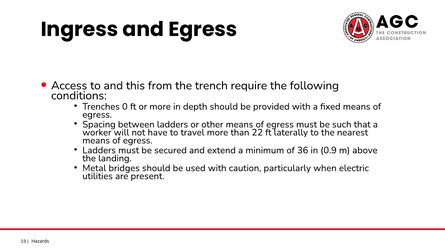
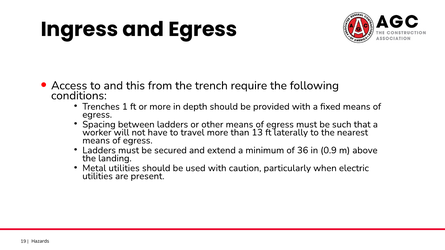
0: 0 -> 1
22: 22 -> 13
Metal bridges: bridges -> utilities
